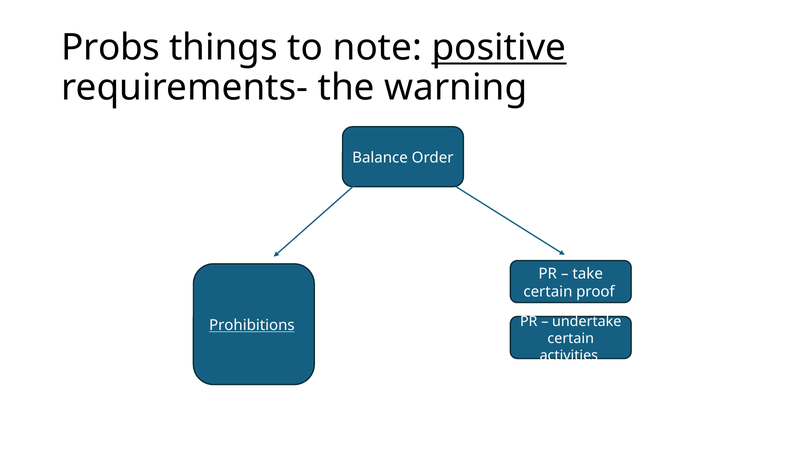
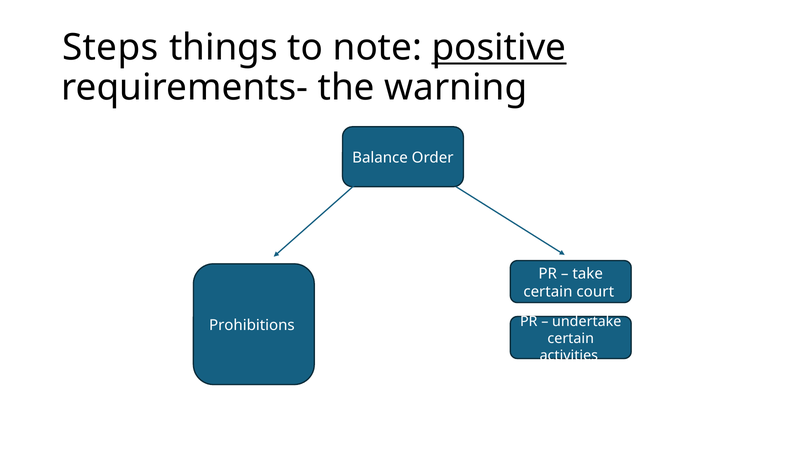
Probs: Probs -> Steps
proof: proof -> court
Prohibitions underline: present -> none
